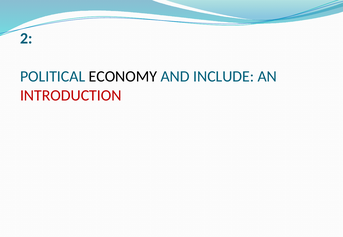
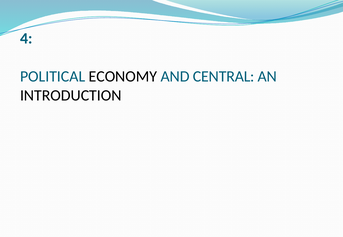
2: 2 -> 4
INCLUDE: INCLUDE -> CENTRAL
INTRODUCTION colour: red -> black
